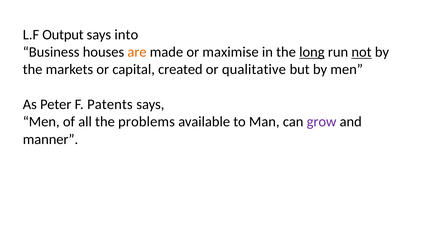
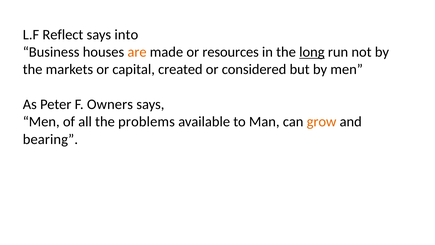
Output: Output -> Reflect
maximise: maximise -> resources
not underline: present -> none
qualitative: qualitative -> considered
Patents: Patents -> Owners
grow colour: purple -> orange
manner: manner -> bearing
